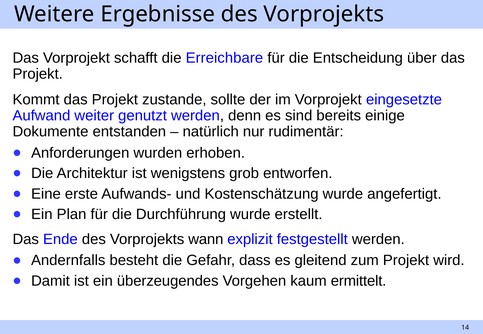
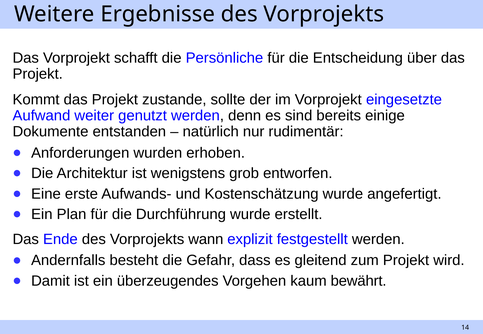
Erreichbare: Erreichbare -> Persönliche
ermittelt: ermittelt -> bewährt
